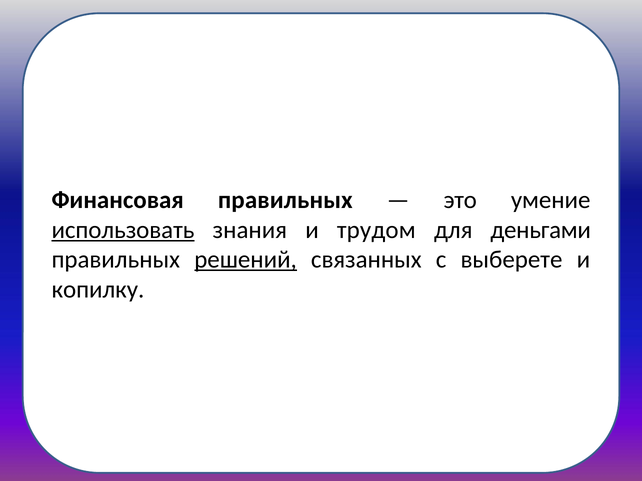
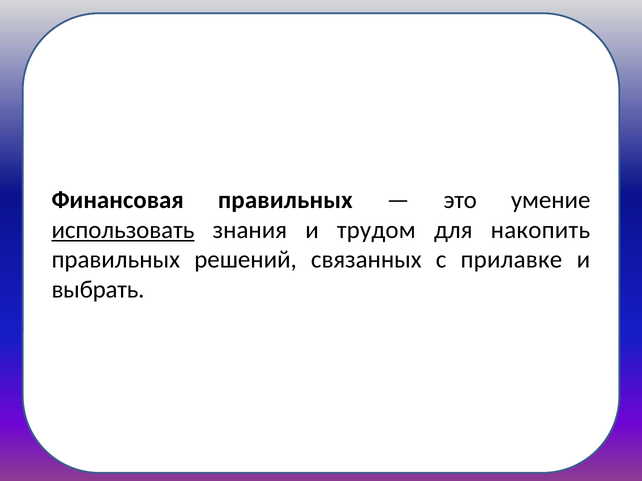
деньгами: деньгами -> накопить
решений underline: present -> none
выберете: выберете -> прилавке
копилку: копилку -> выбрать
